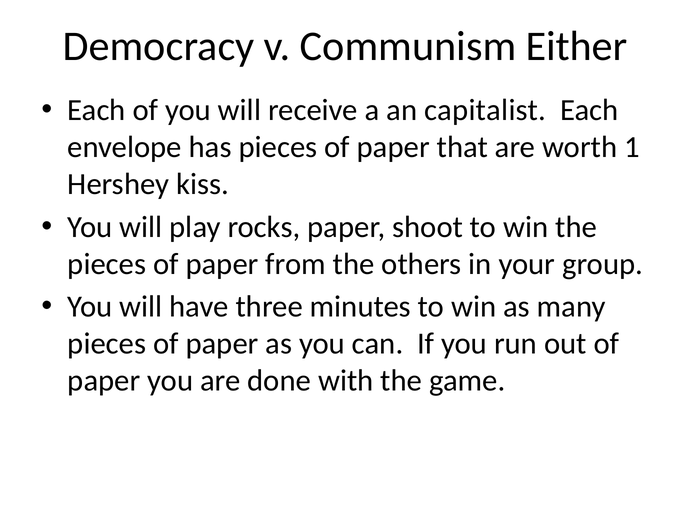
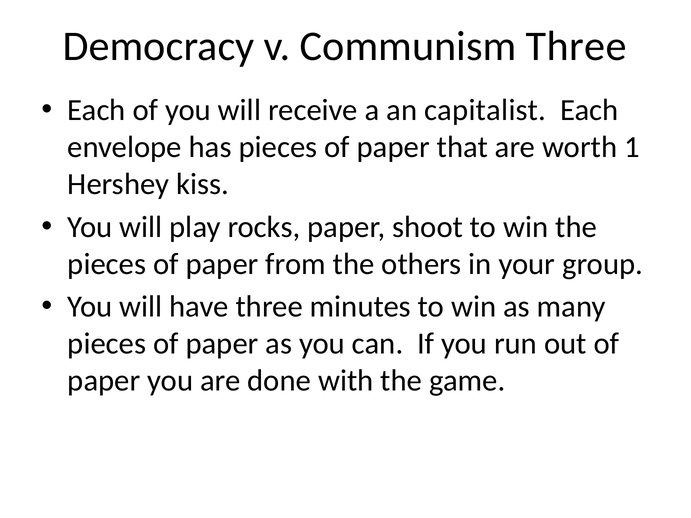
Communism Either: Either -> Three
